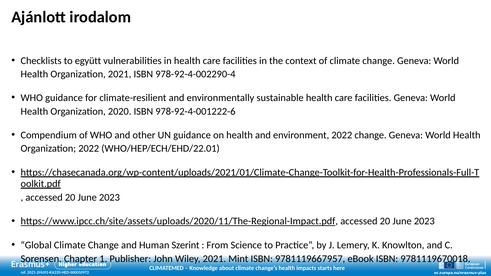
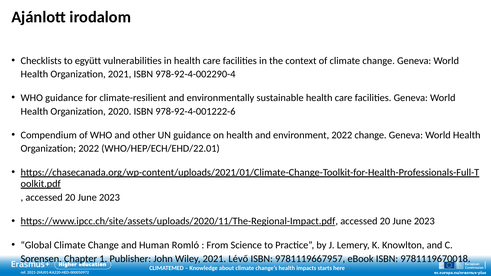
Szerint: Szerint -> Romló
Mint: Mint -> Lévő
